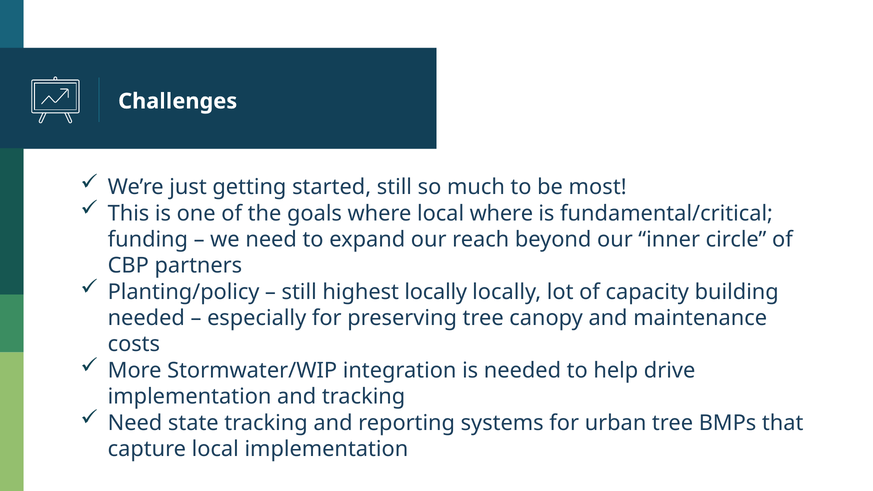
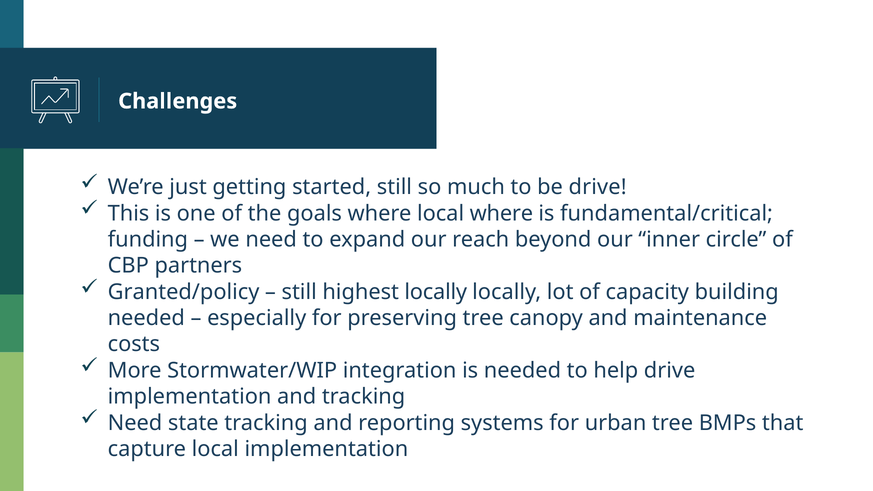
be most: most -> drive
Planting/policy: Planting/policy -> Granted/policy
